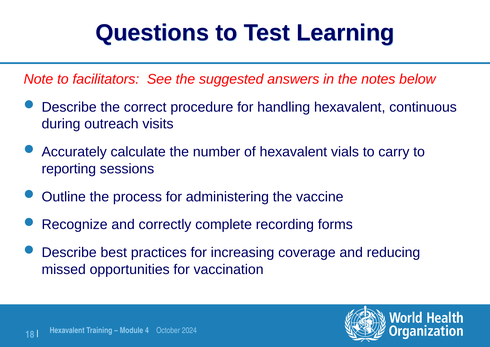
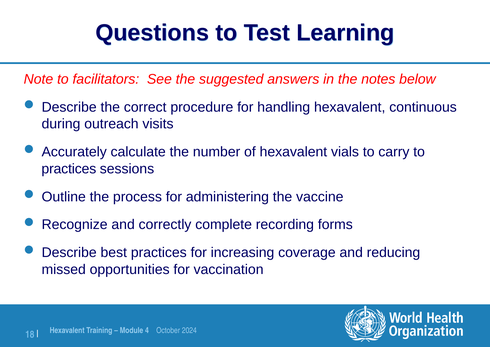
reporting at (69, 169): reporting -> practices
